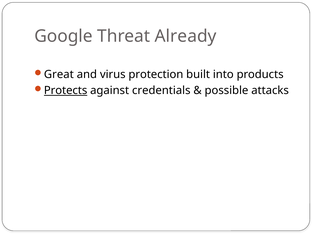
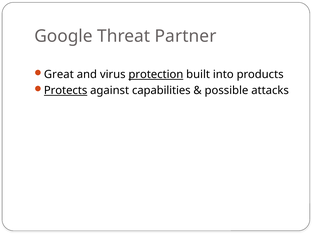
Already: Already -> Partner
protection underline: none -> present
credentials: credentials -> capabilities
